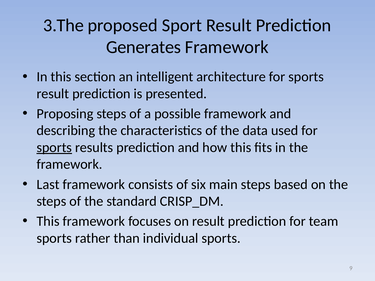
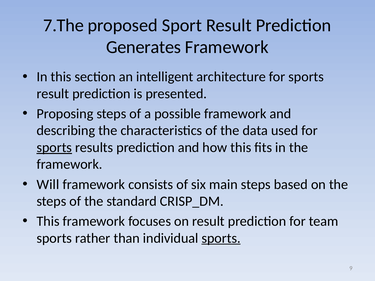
3.The: 3.The -> 7.The
Last: Last -> Will
sports at (221, 238) underline: none -> present
